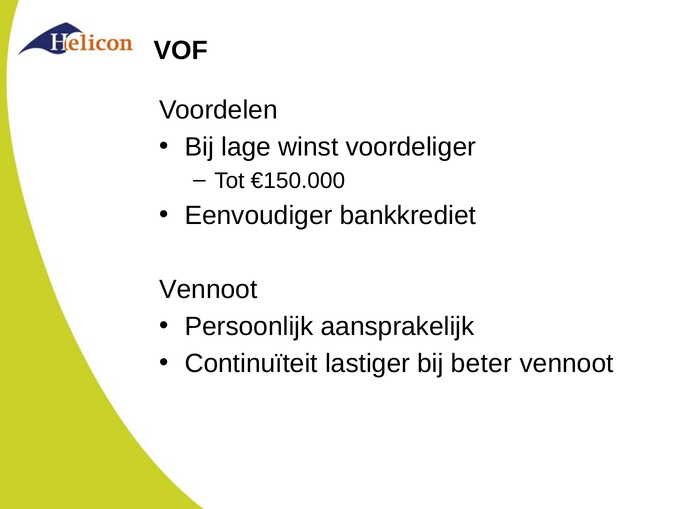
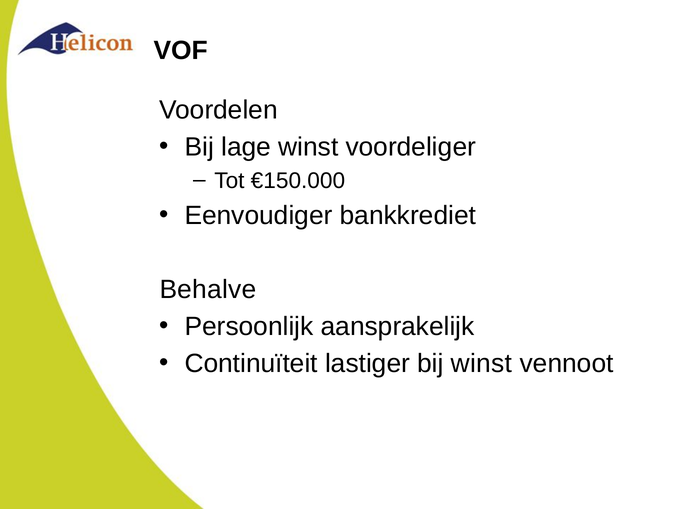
Vennoot at (208, 290): Vennoot -> Behalve
bij beter: beter -> winst
